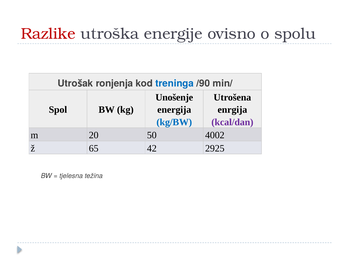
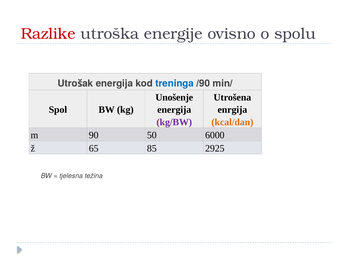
ronjenja at (114, 83): ronjenja -> energija
kg/BW colour: blue -> purple
kcal/dan colour: purple -> orange
20: 20 -> 90
4002: 4002 -> 6000
42: 42 -> 85
